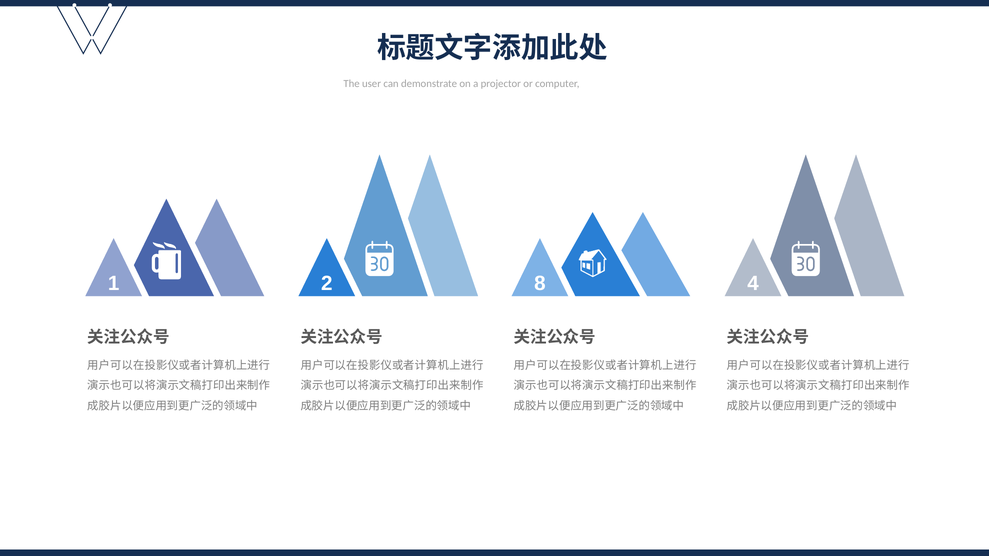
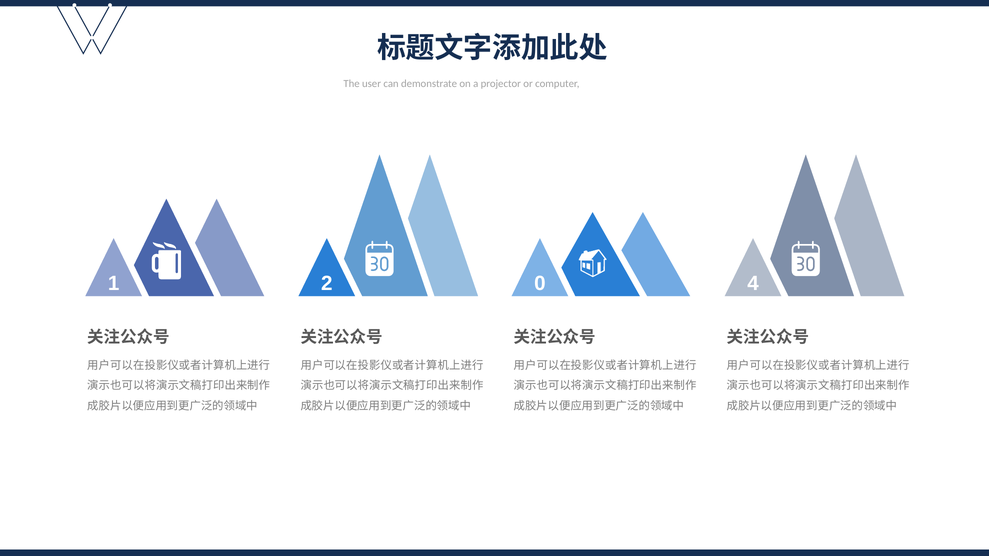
8: 8 -> 0
